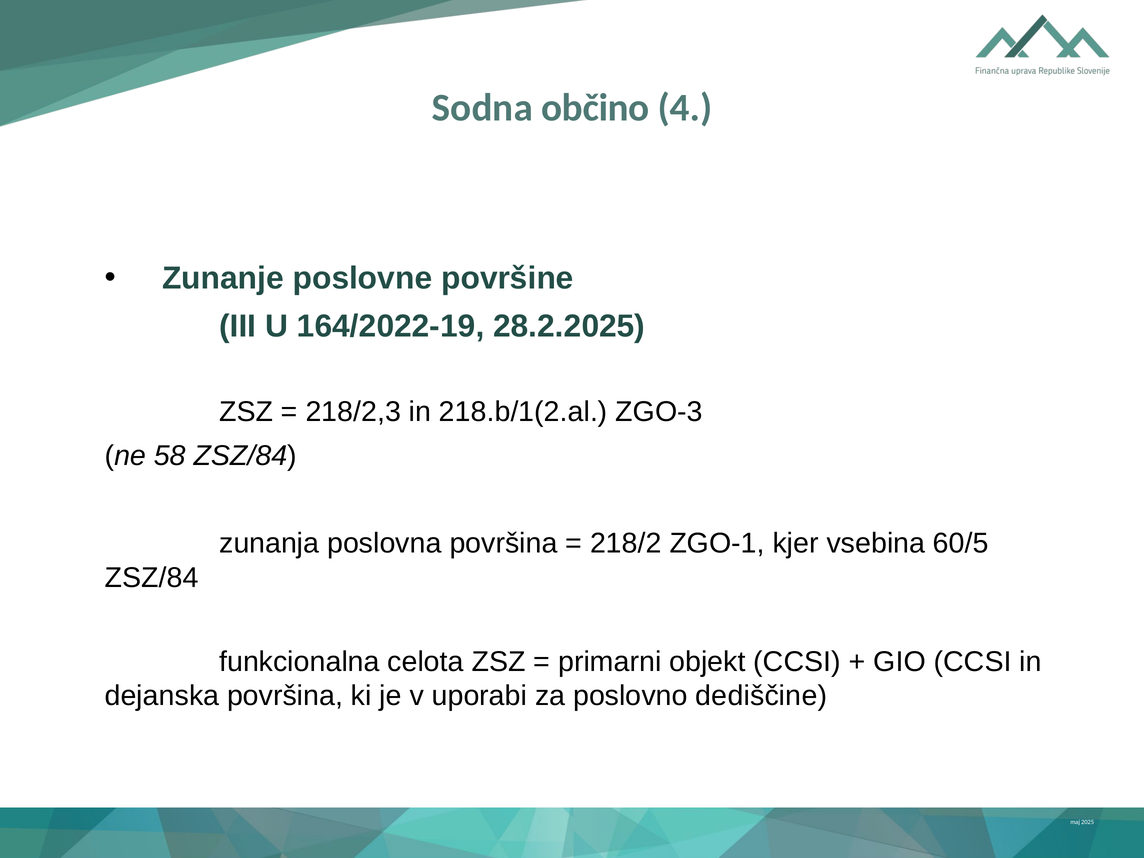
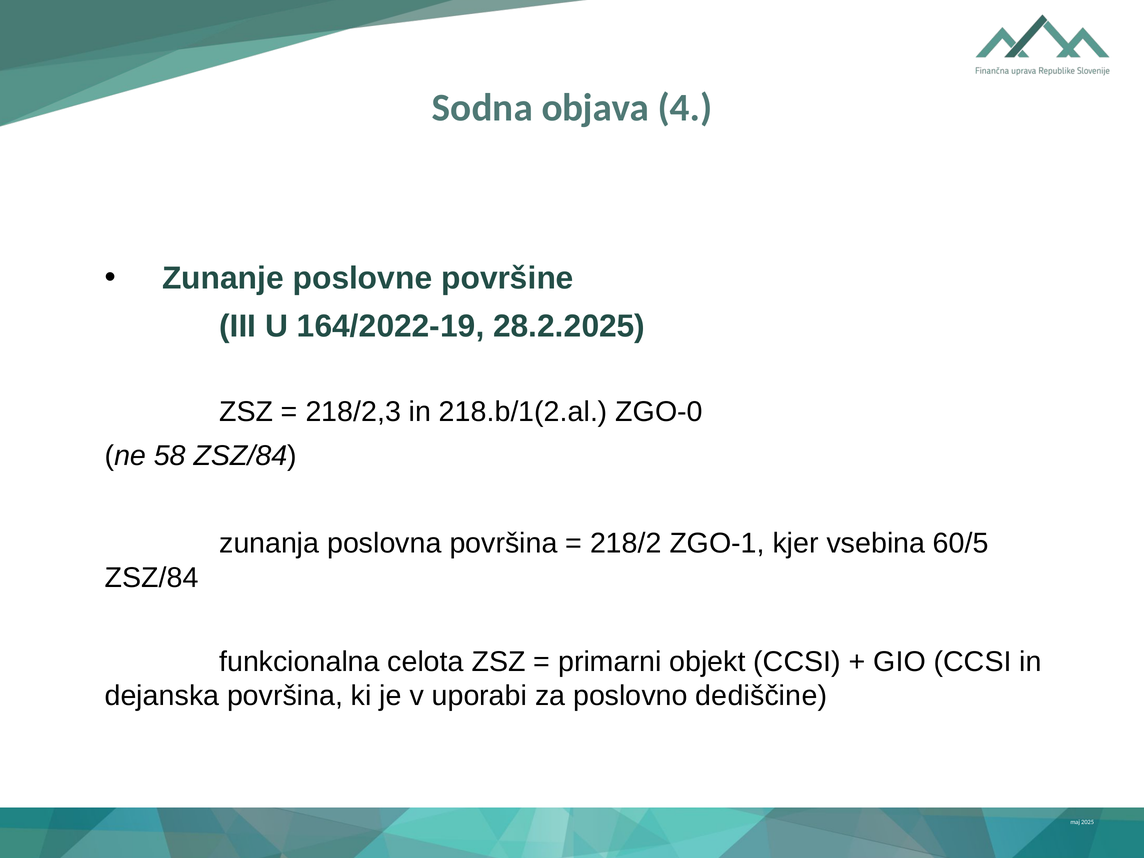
občino: občino -> objava
ZGO-3: ZGO-3 -> ZGO-0
